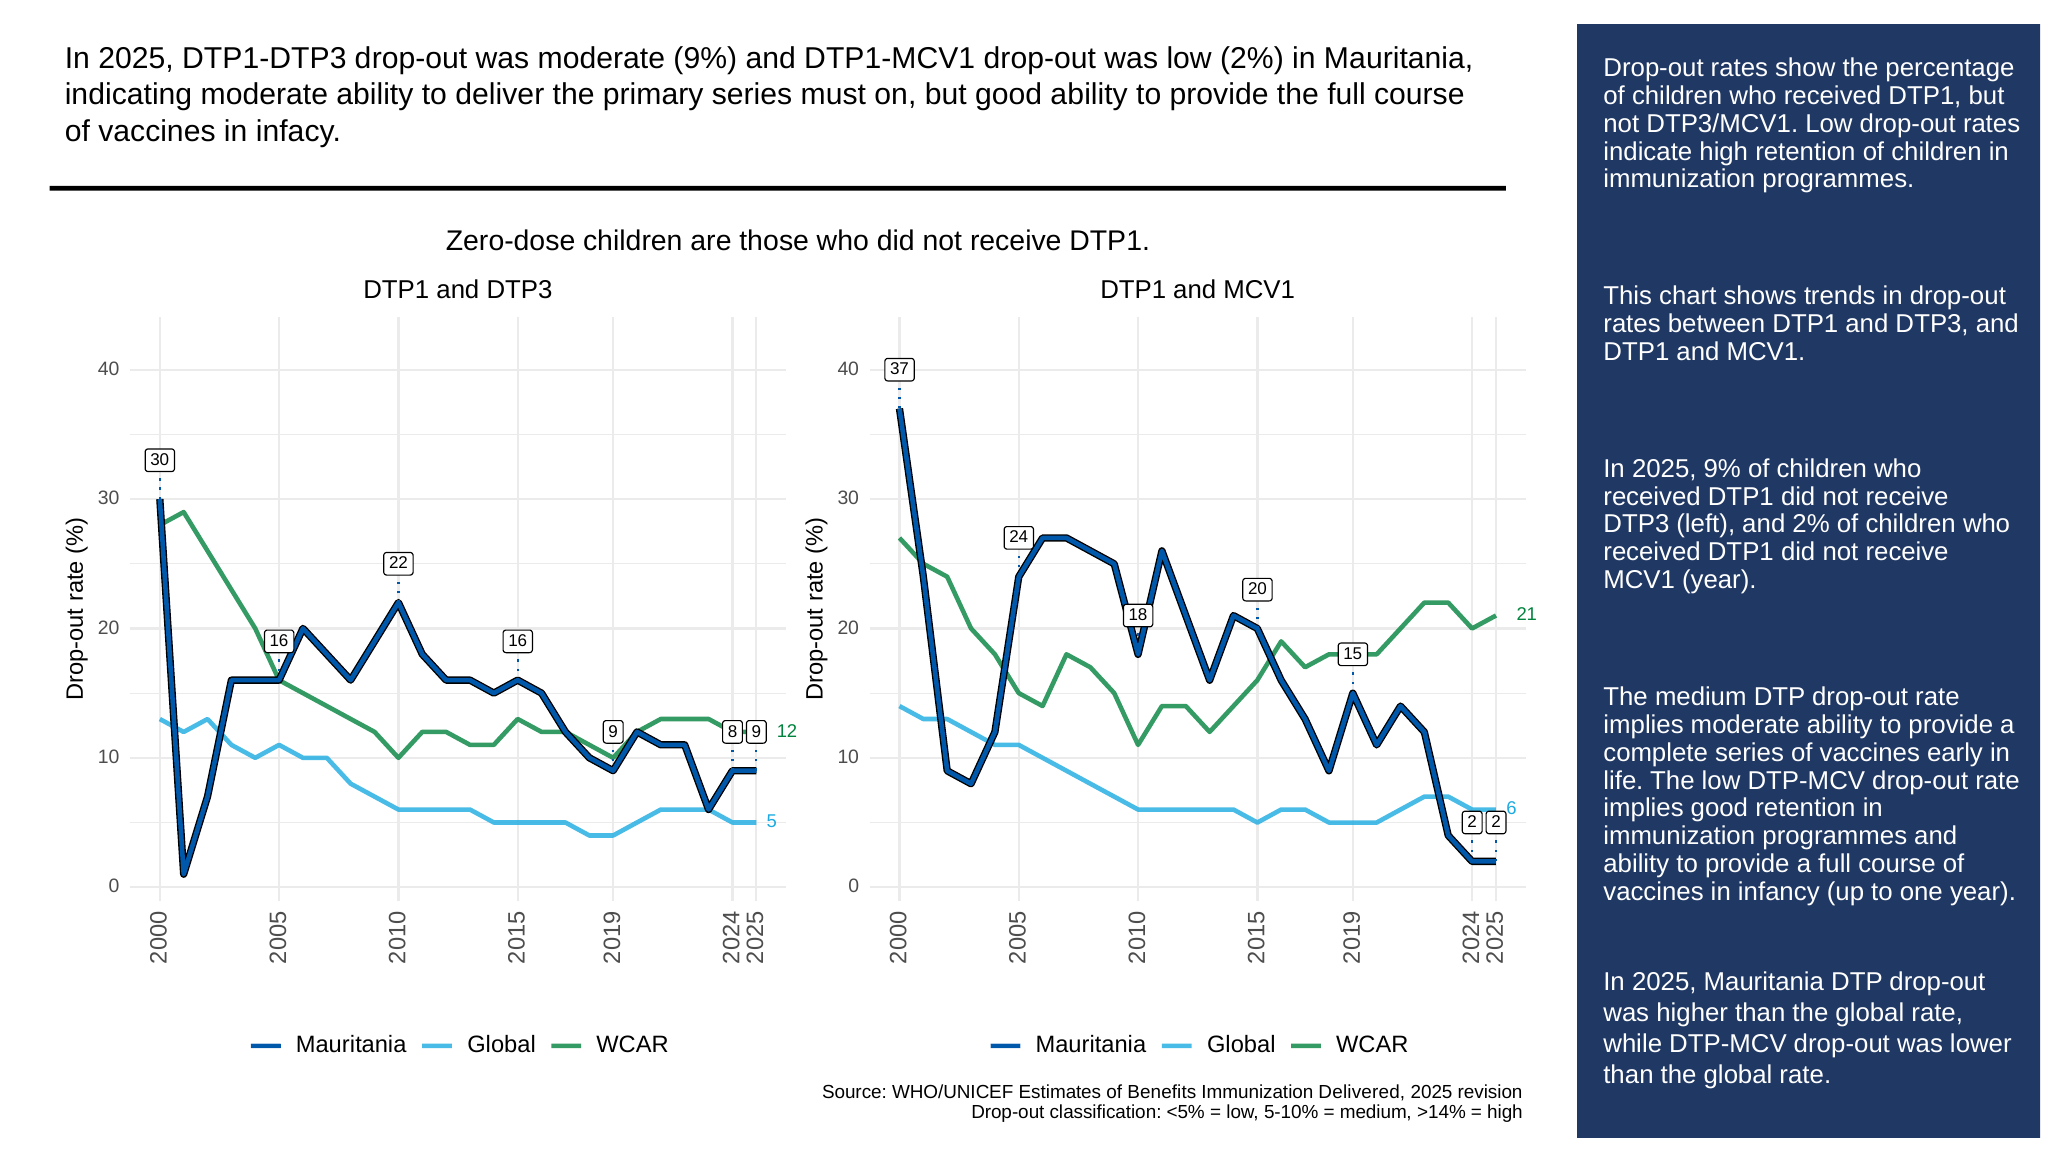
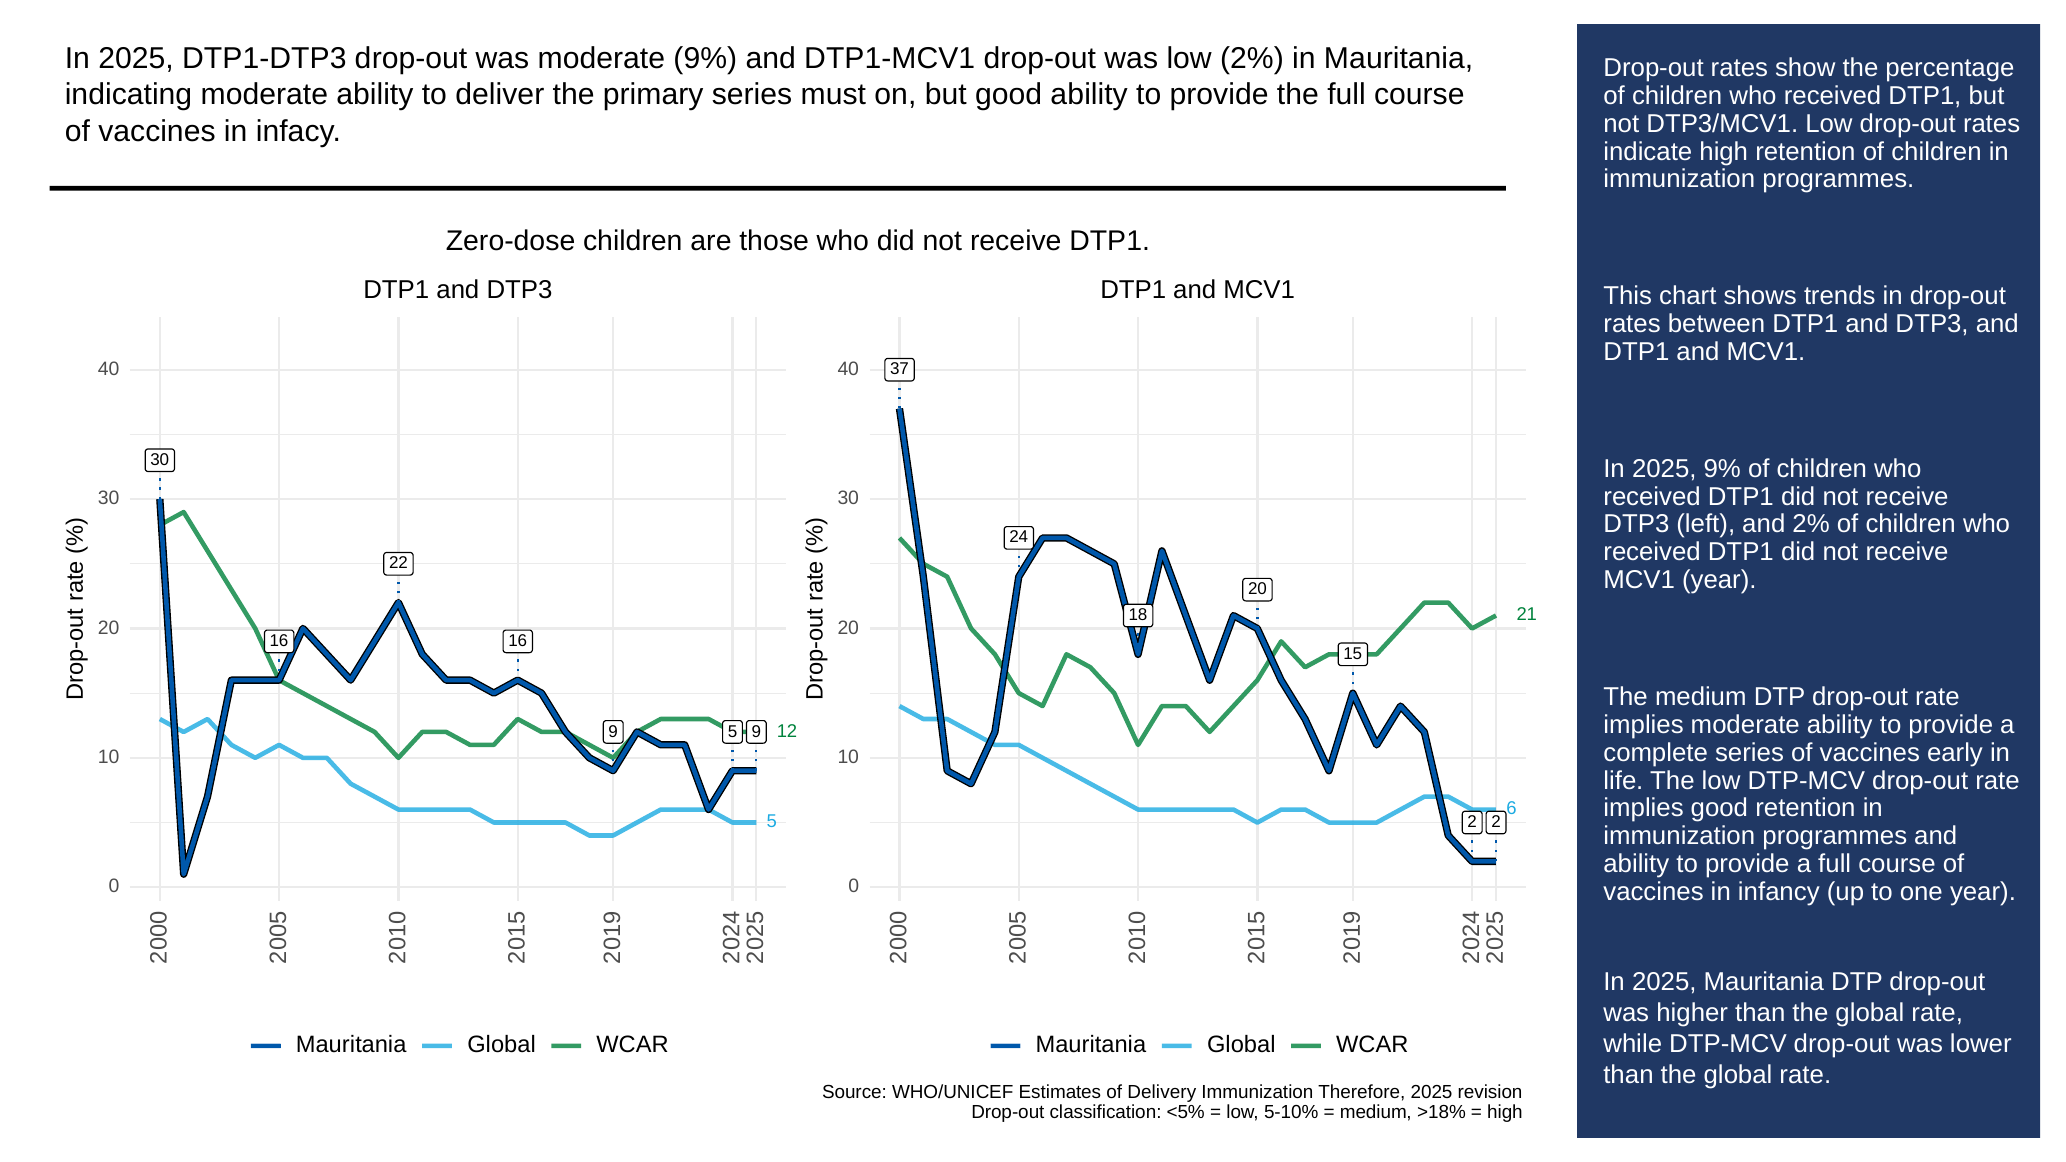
8 at (733, 731): 8 -> 5
Benefits: Benefits -> Delivery
Delivered: Delivered -> Therefore
>14%: >14% -> >18%
